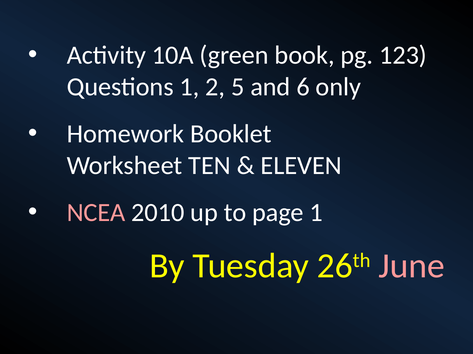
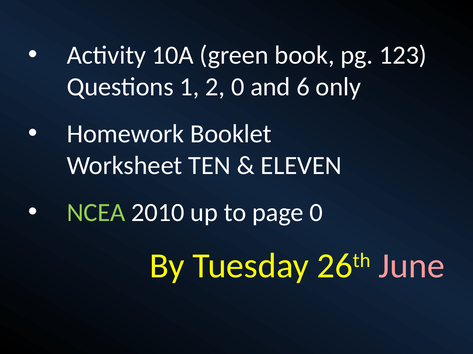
2 5: 5 -> 0
NCEA colour: pink -> light green
page 1: 1 -> 0
